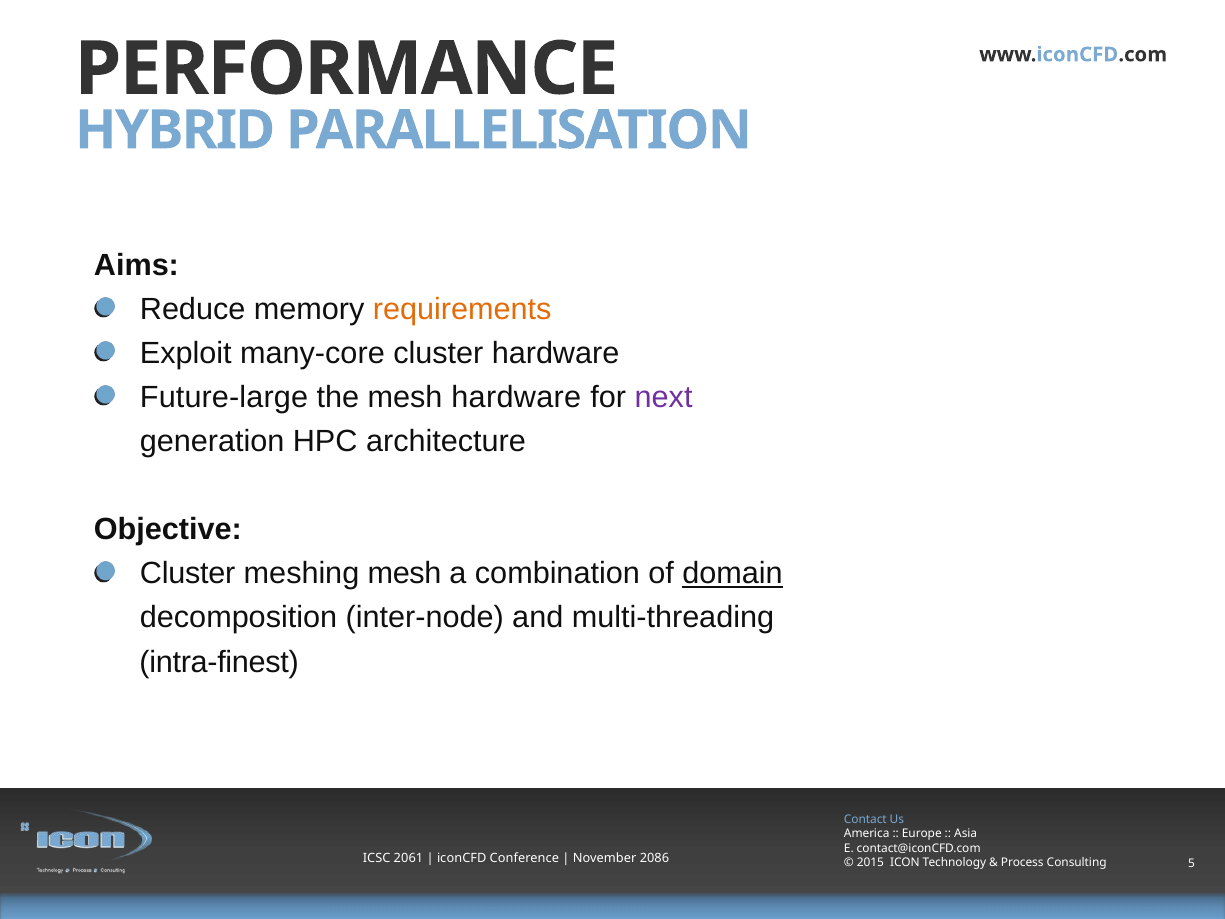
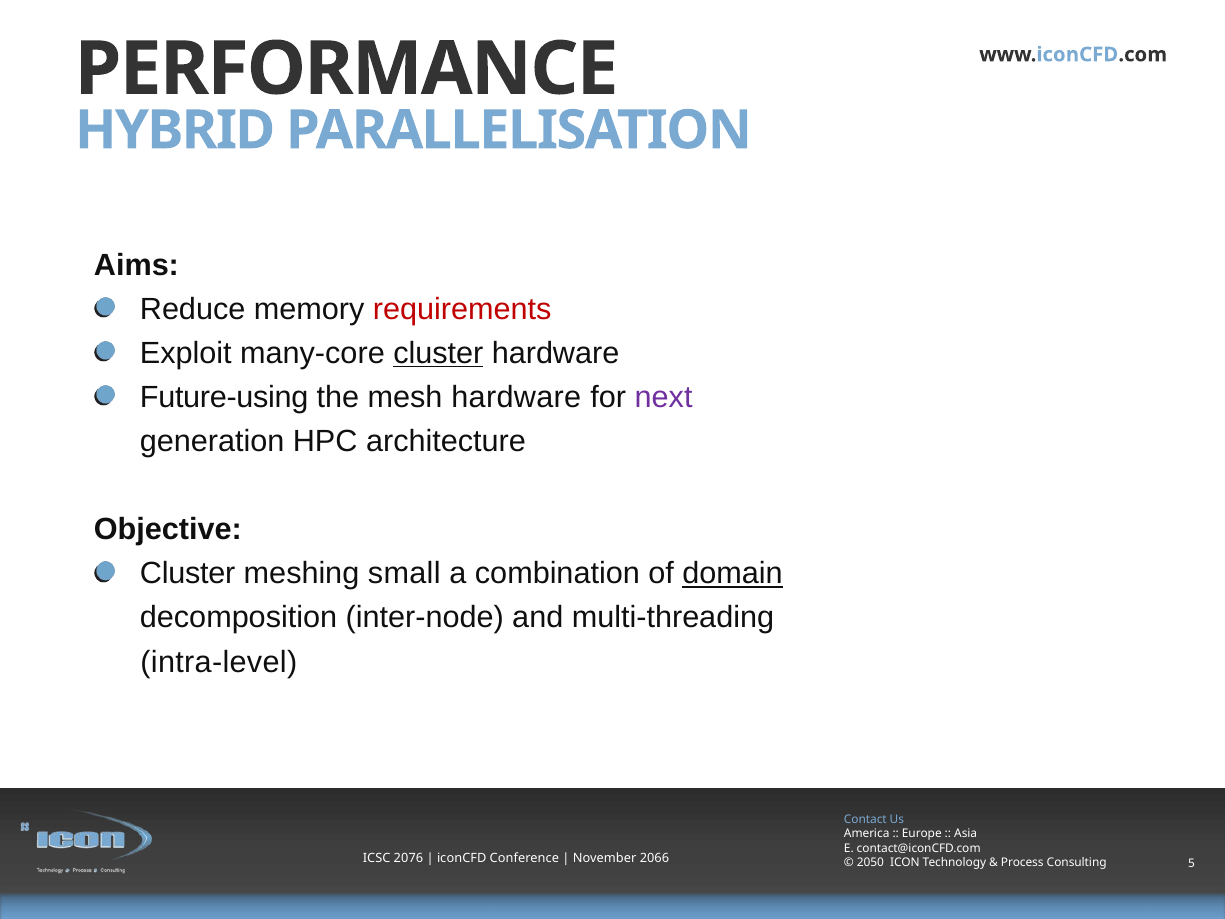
requirements colour: orange -> red
cluster at (438, 353) underline: none -> present
Future-large: Future-large -> Future-using
meshing mesh: mesh -> small
intra-finest: intra-finest -> intra-level
2061: 2061 -> 2076
2086: 2086 -> 2066
2015: 2015 -> 2050
